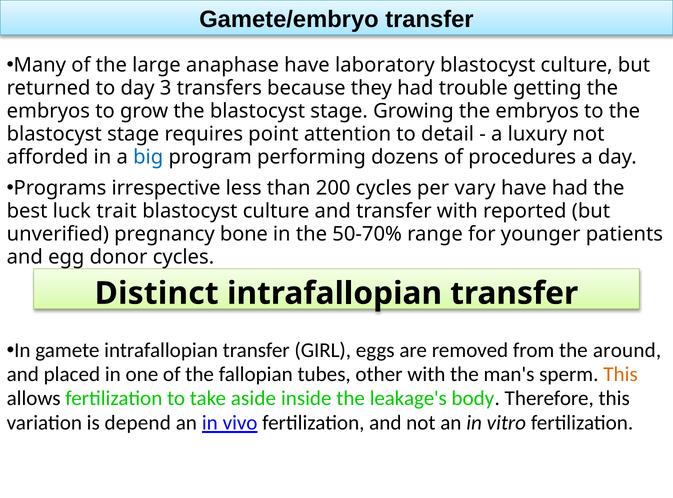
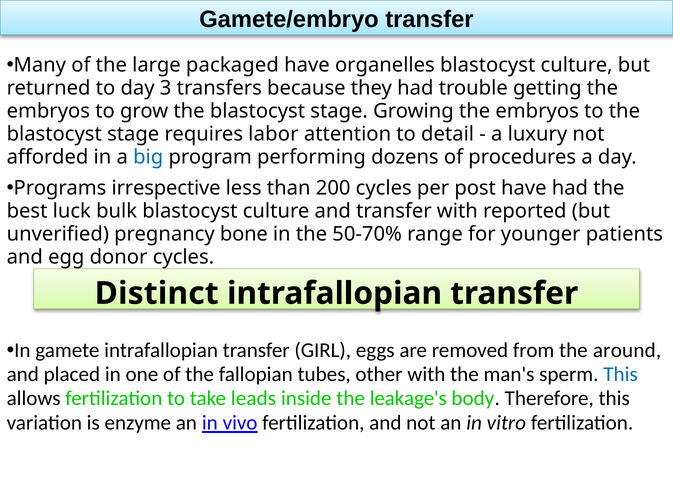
anaphase: anaphase -> packaged
laboratory: laboratory -> organelles
point: point -> labor
vary: vary -> post
trait: trait -> bulk
This at (621, 375) colour: orange -> blue
aside: aside -> leads
depend: depend -> enzyme
